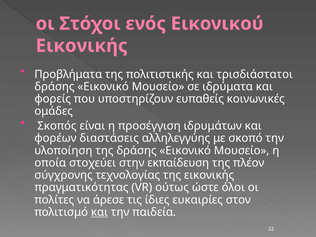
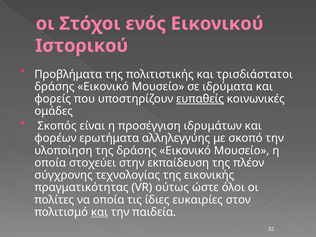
Εικονικής at (82, 46): Εικονικής -> Ιστορικού
ευπαθείς underline: none -> present
διαστάσεις: διαστάσεις -> ερωτήματα
να άρεσε: άρεσε -> οποία
